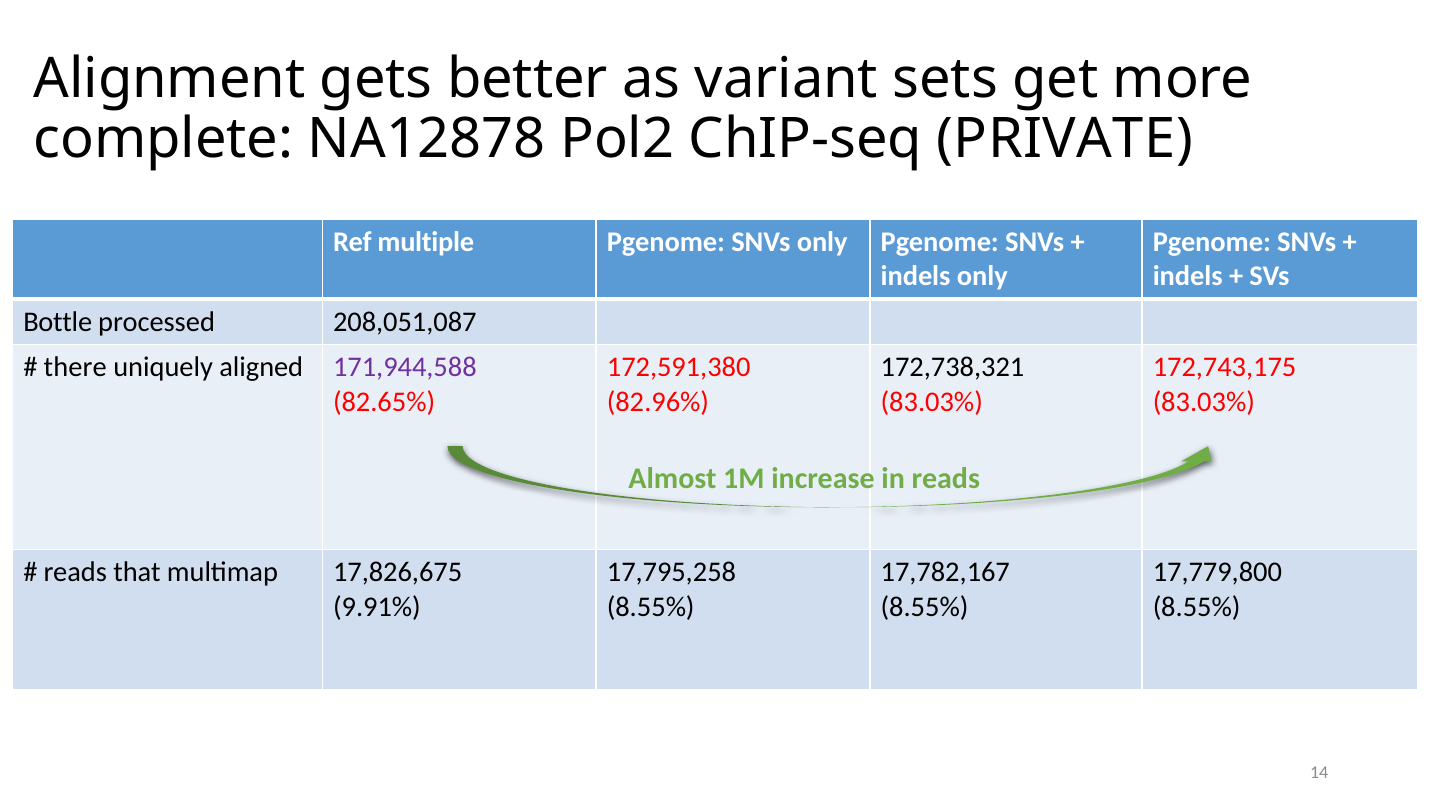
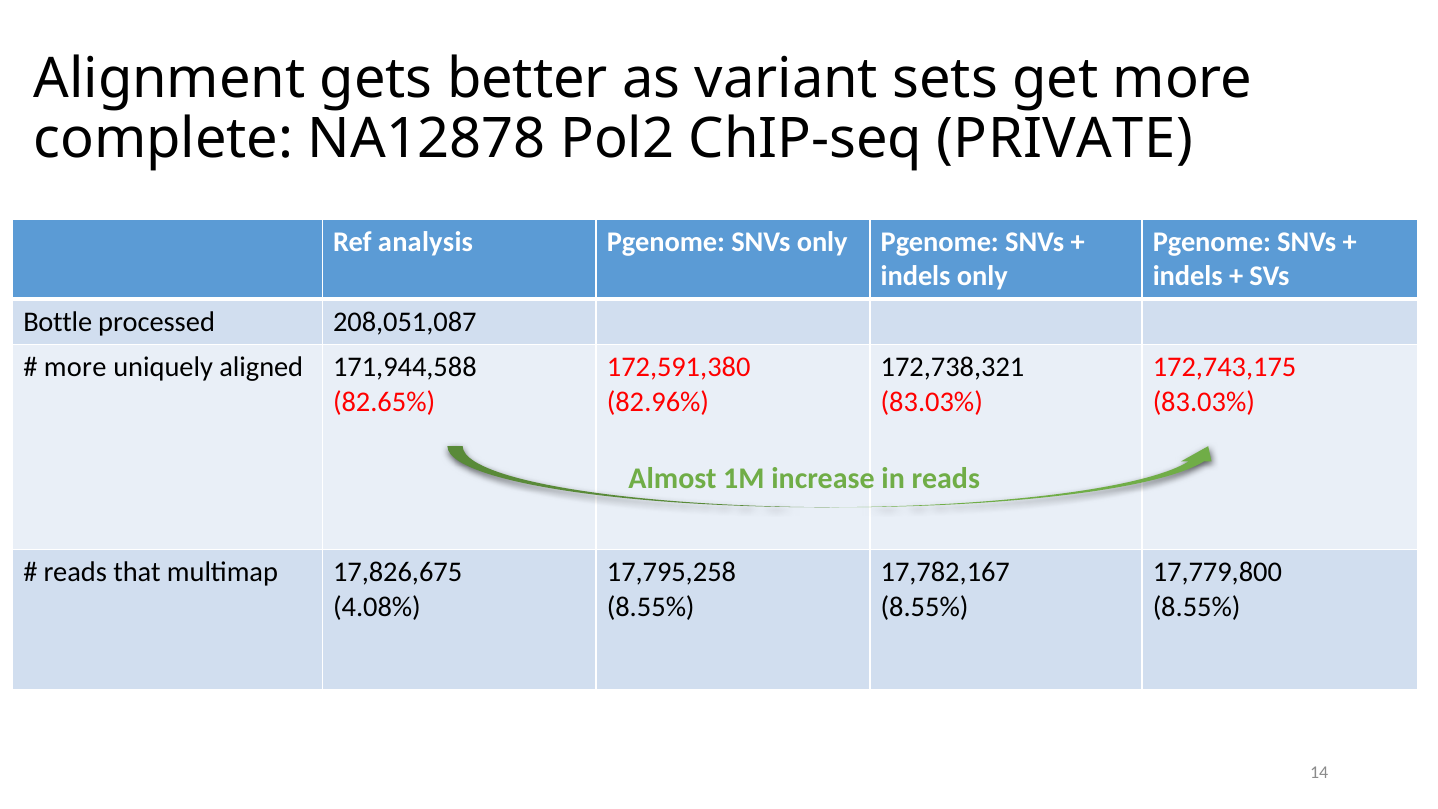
multiple: multiple -> analysis
there at (75, 367): there -> more
171,944,588 colour: purple -> black
9.91%: 9.91% -> 4.08%
